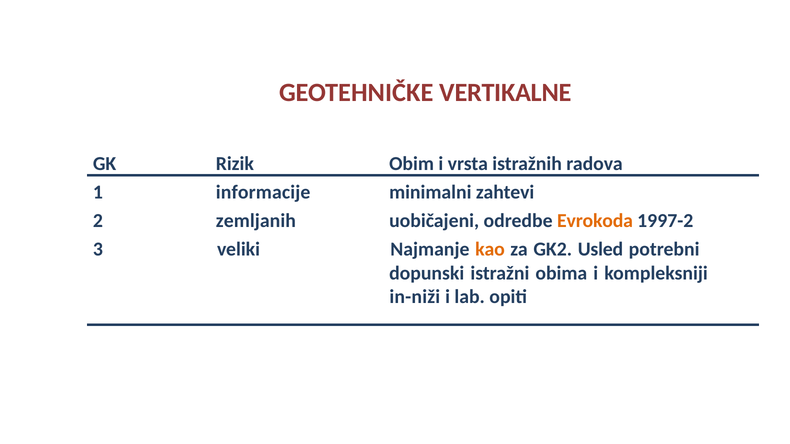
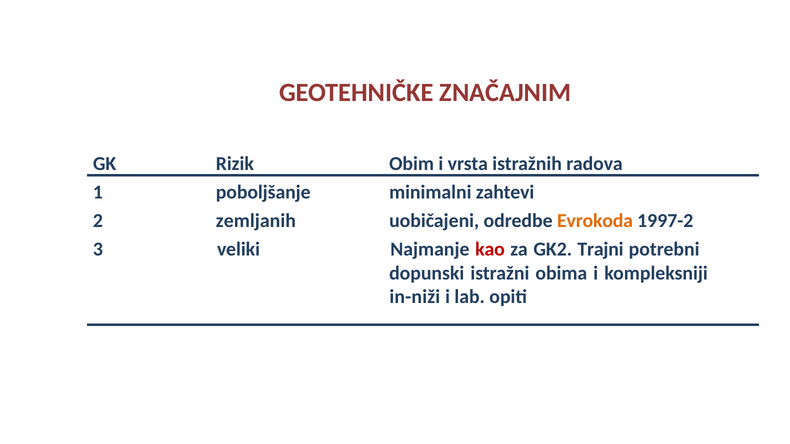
VERTIKALNE: VERTIKALNE -> ZNAČAJNIM
informacije: informacije -> poboljšanje
kao colour: orange -> red
Usled: Usled -> Trajni
